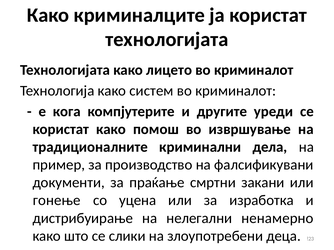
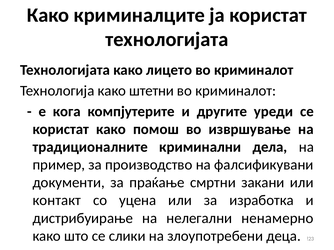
систем: систем -> штетни
гонење: гонење -> контакт
